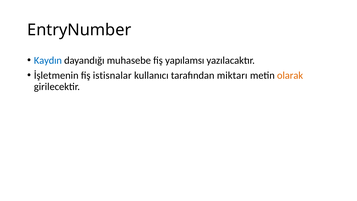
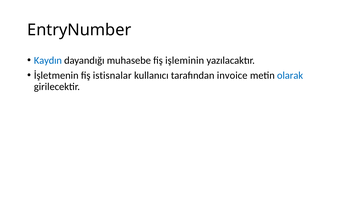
yapılamsı: yapılamsı -> işleminin
miktarı: miktarı -> invoice
olarak colour: orange -> blue
